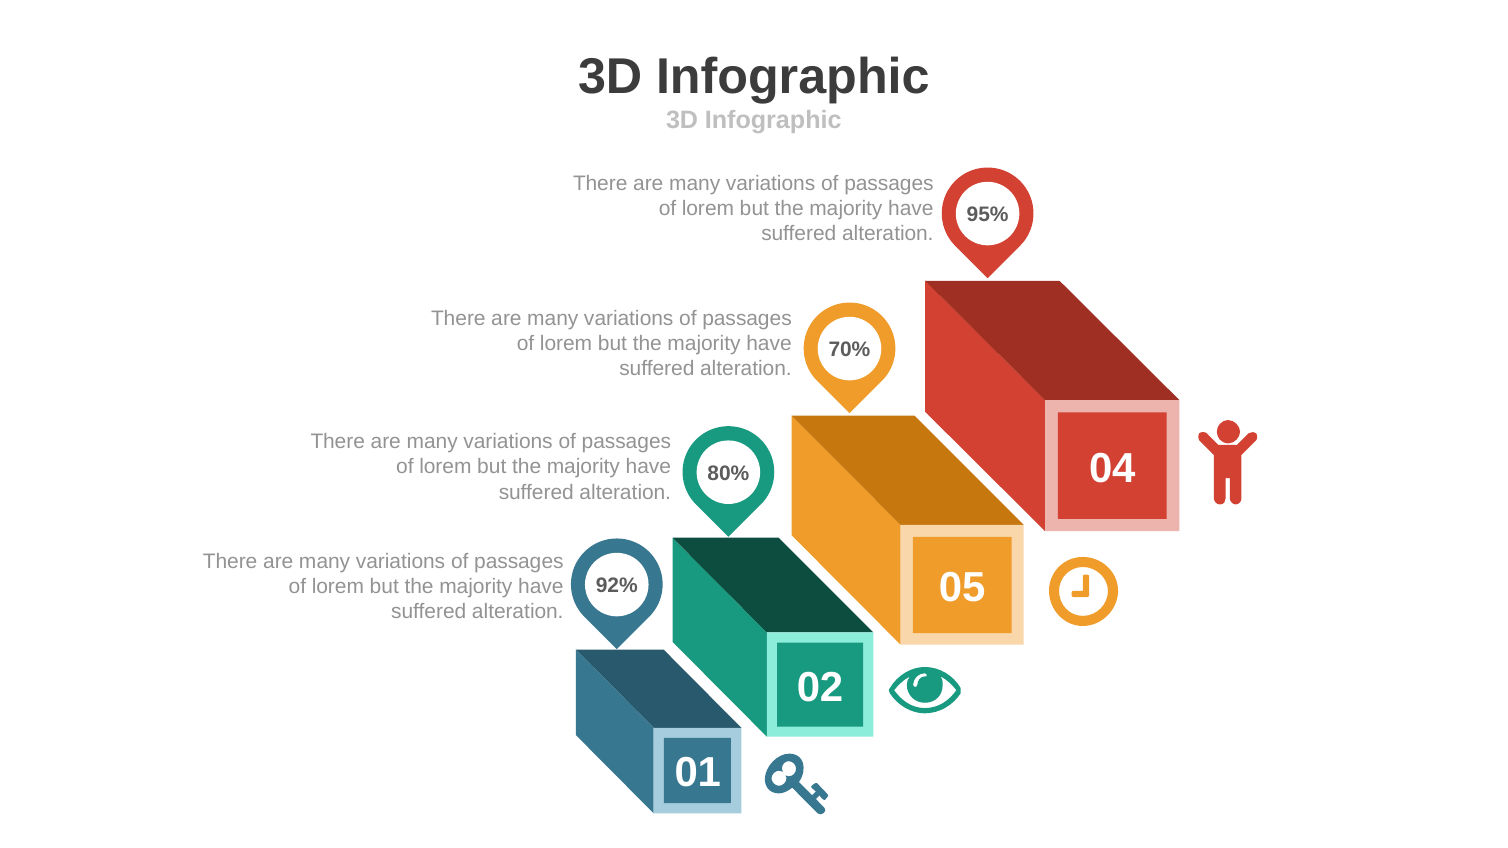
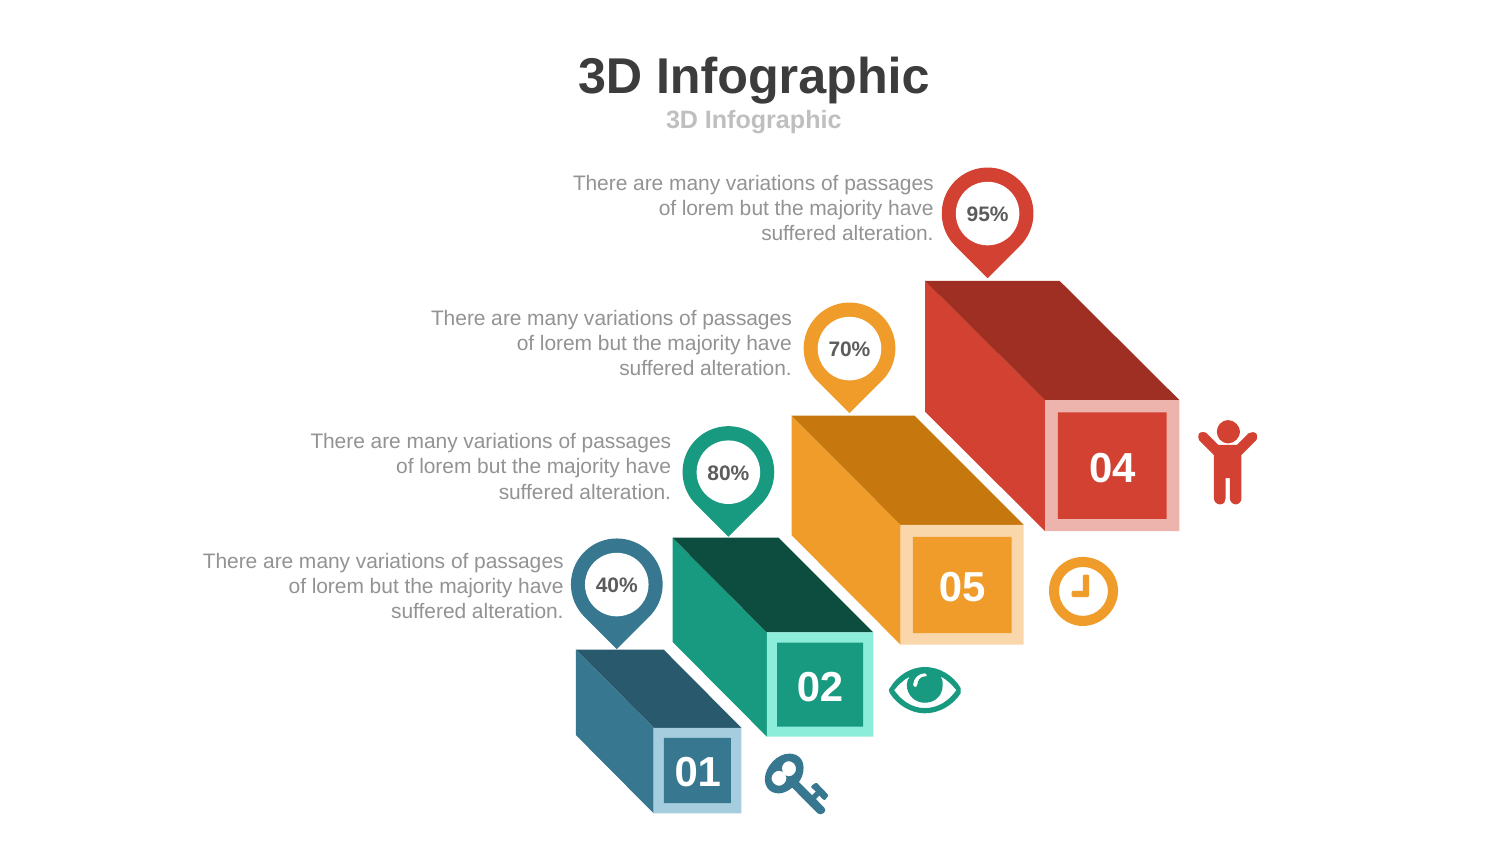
92%: 92% -> 40%
